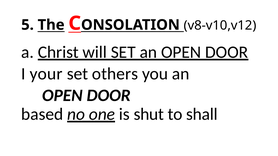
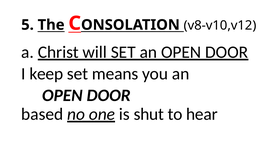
your: your -> keep
others: others -> means
shall: shall -> hear
